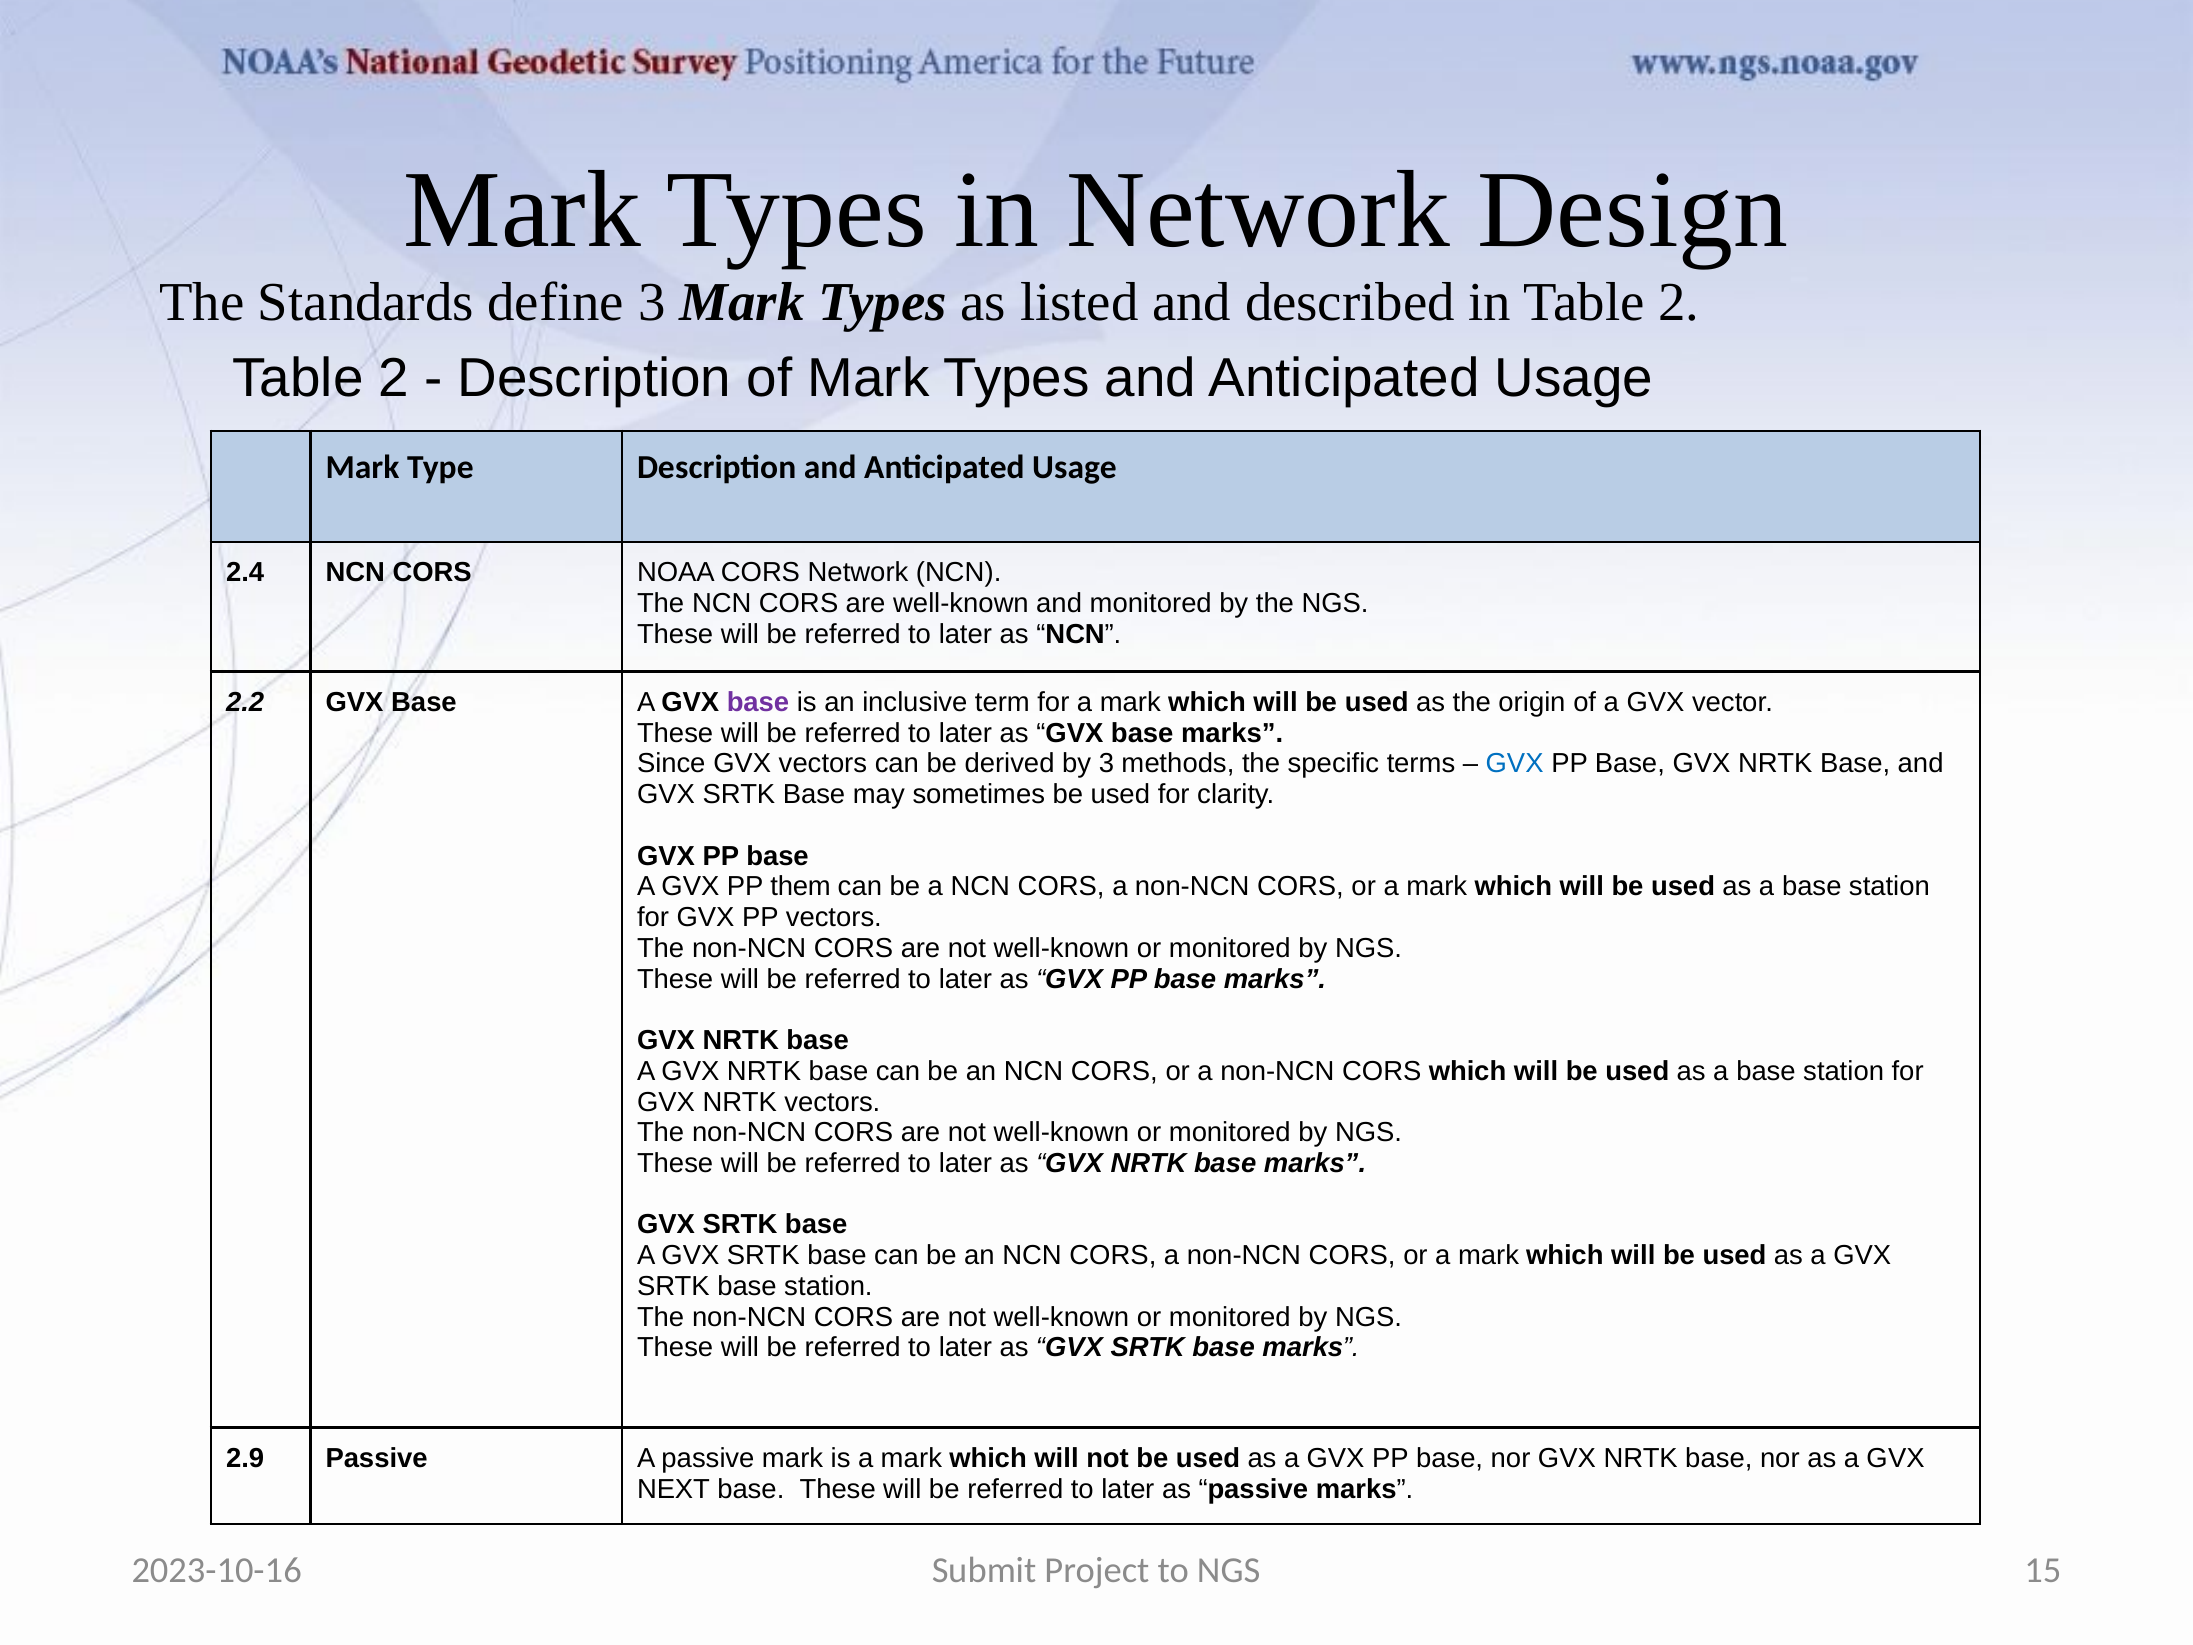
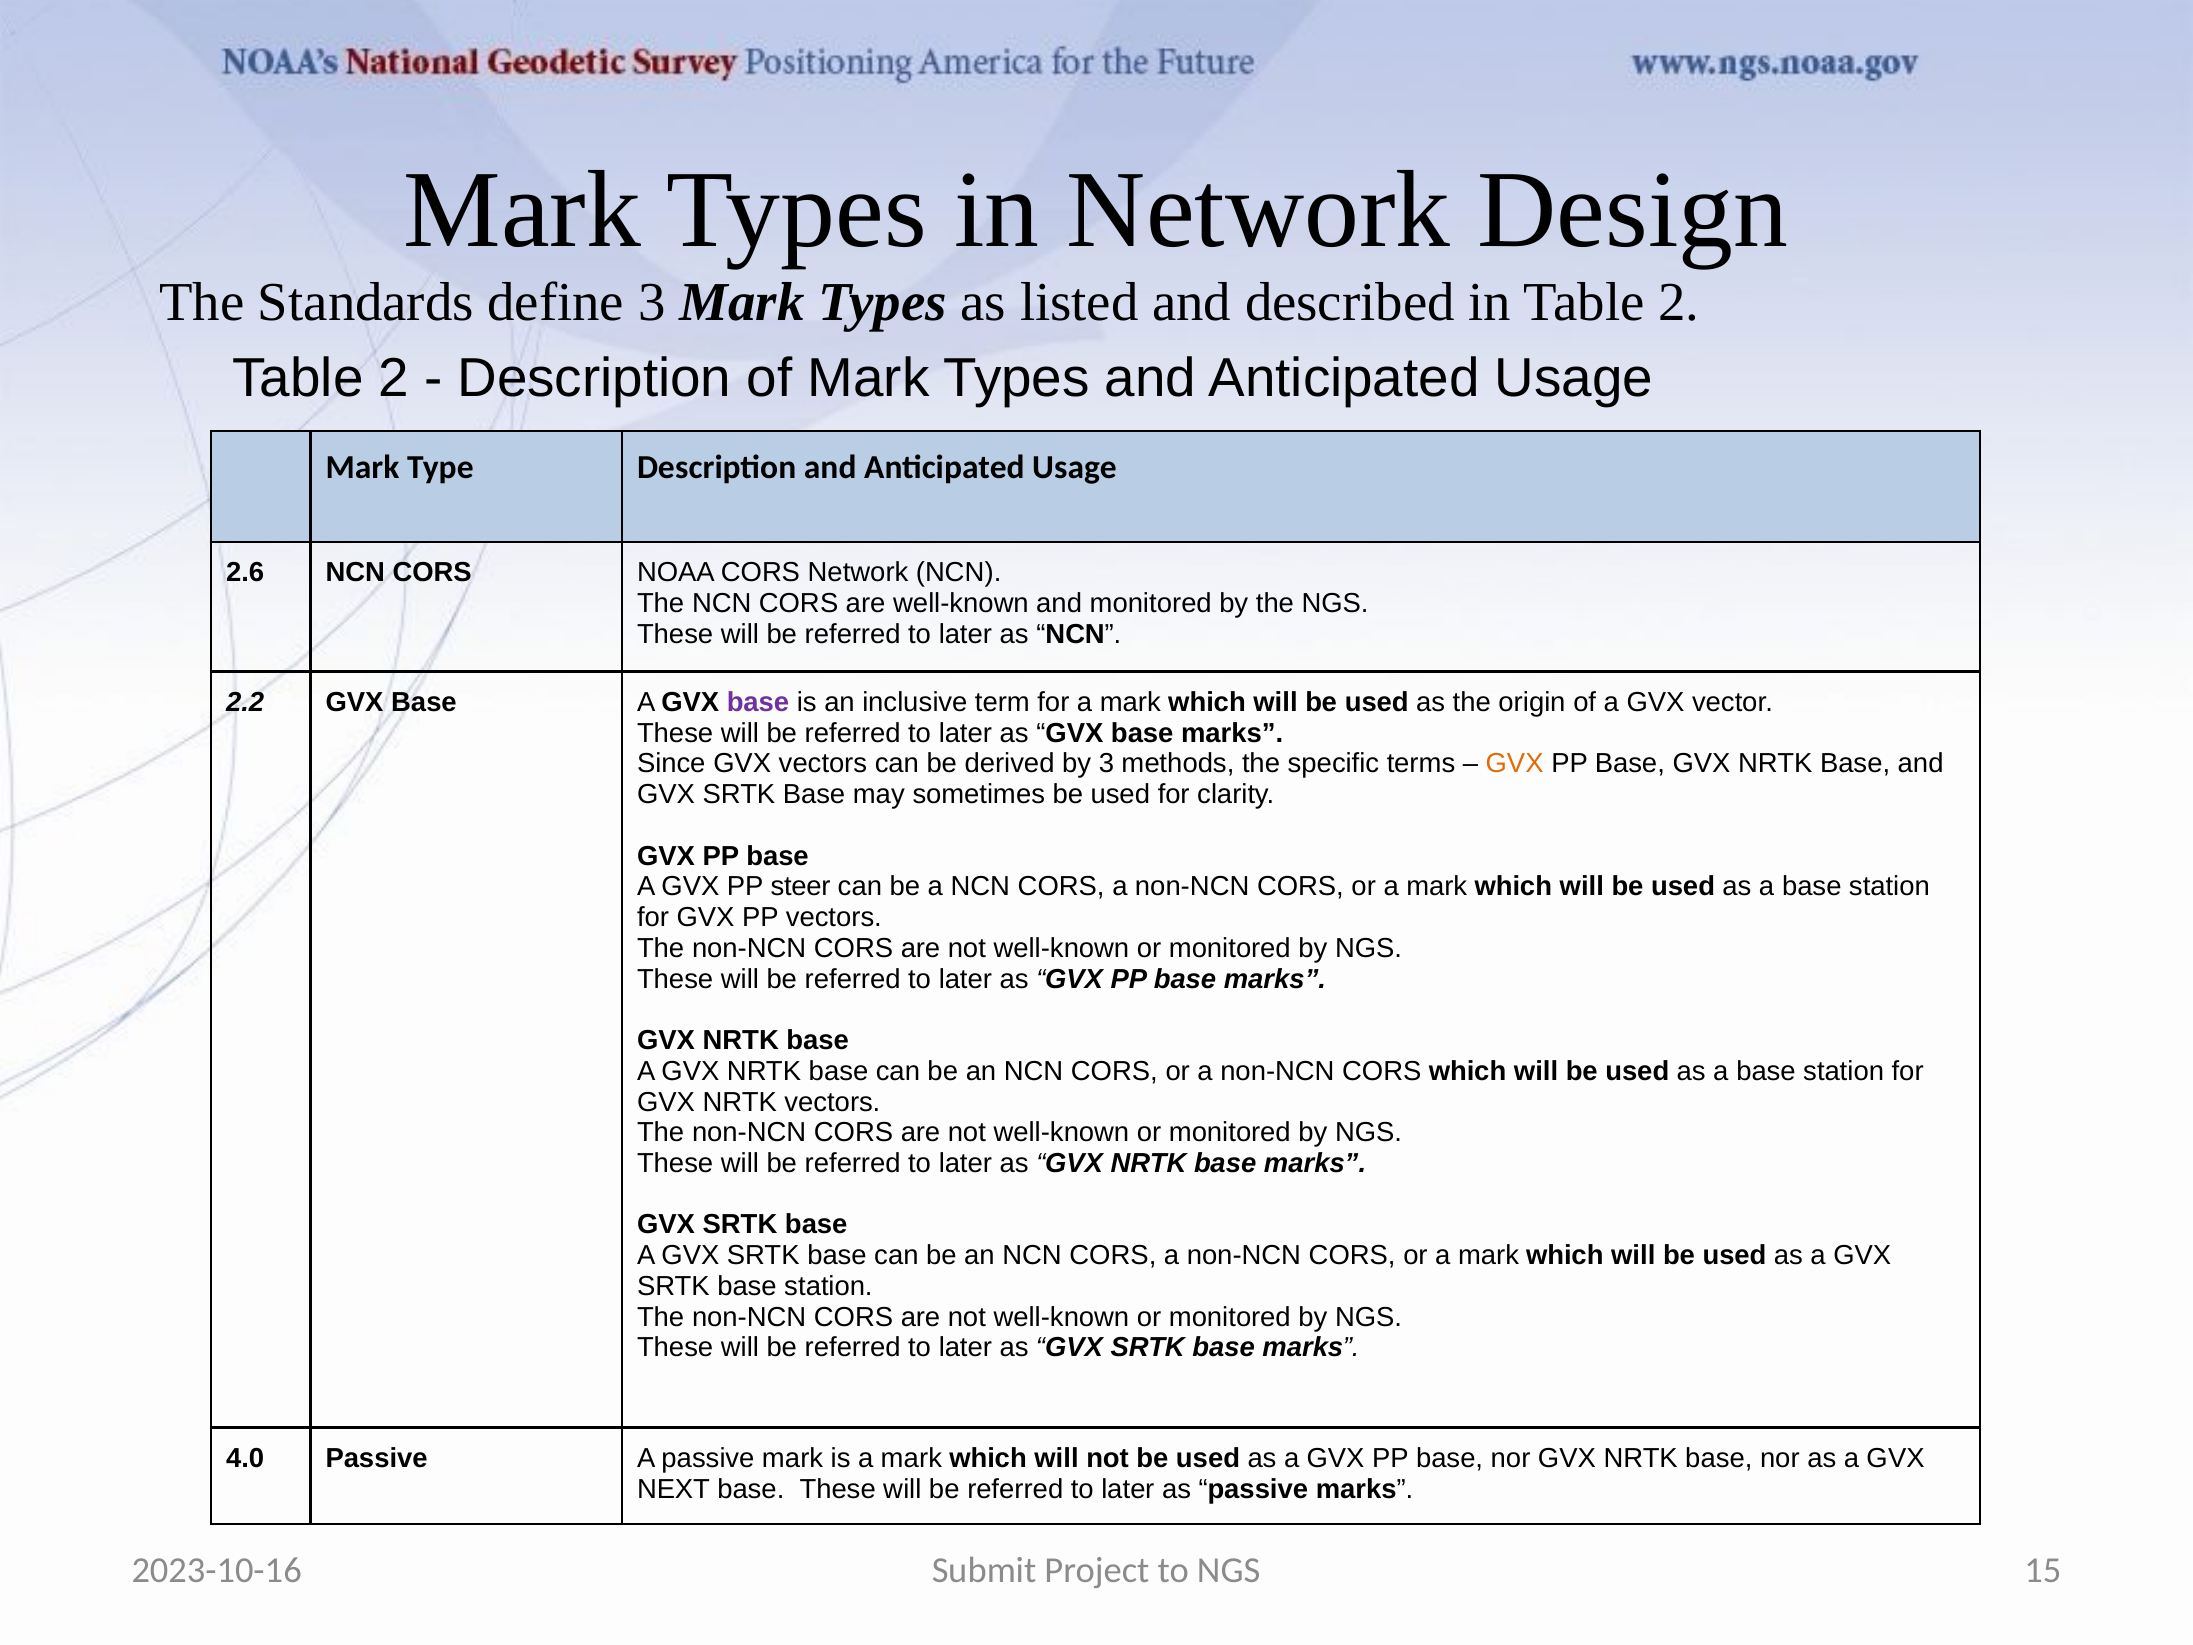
2.4: 2.4 -> 2.6
GVX at (1515, 764) colour: blue -> orange
them: them -> steer
2.9: 2.9 -> 4.0
